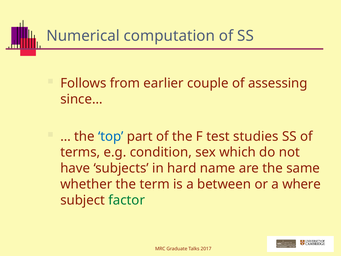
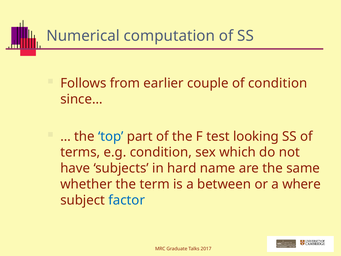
of assessing: assessing -> condition
studies: studies -> looking
factor colour: green -> blue
